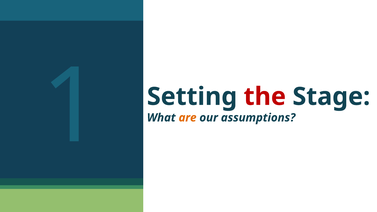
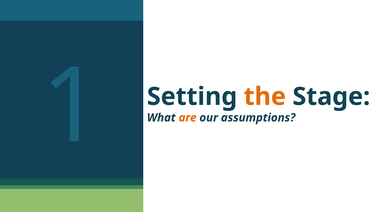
the colour: red -> orange
